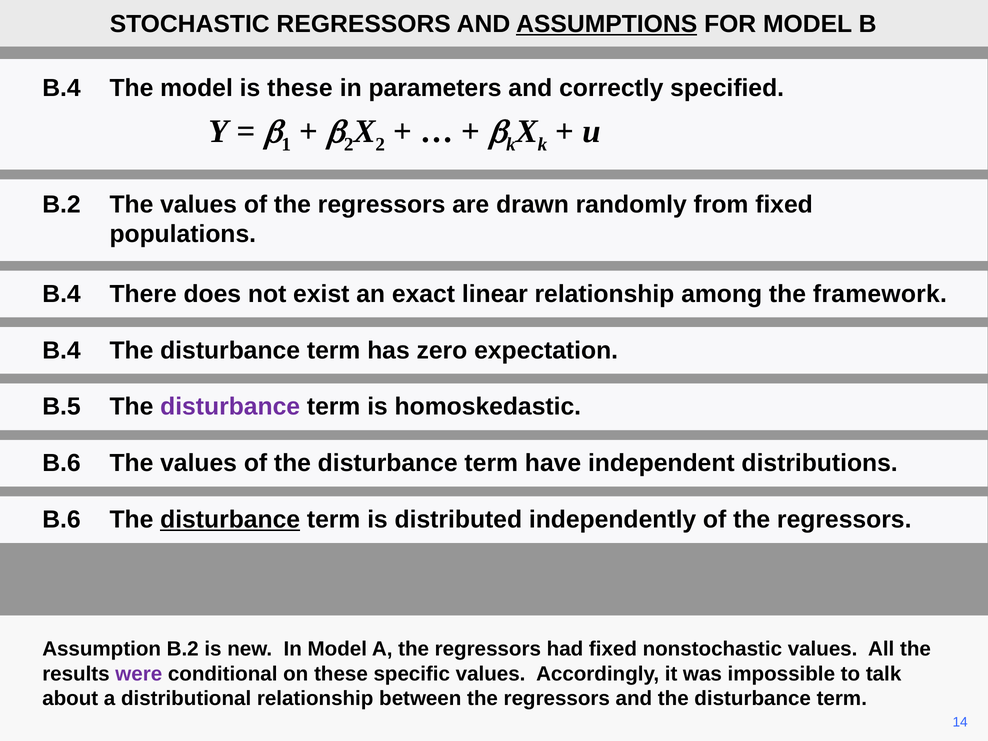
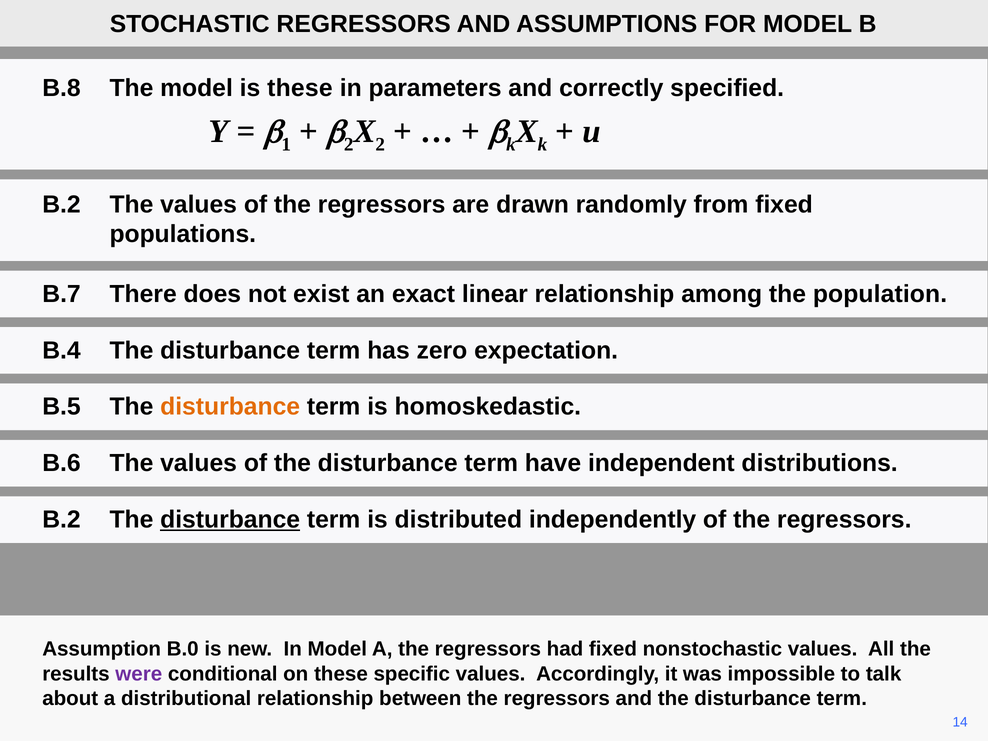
ASSUMPTIONS underline: present -> none
B.4 at (61, 88): B.4 -> B.8
B.4 at (62, 294): B.4 -> B.7
framework: framework -> population
disturbance at (230, 407) colour: purple -> orange
B.6 at (61, 520): B.6 -> B.2
Assumption B.2: B.2 -> B.0
